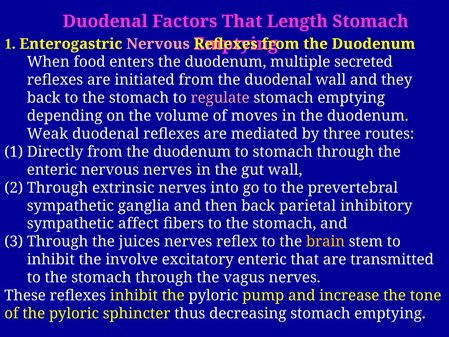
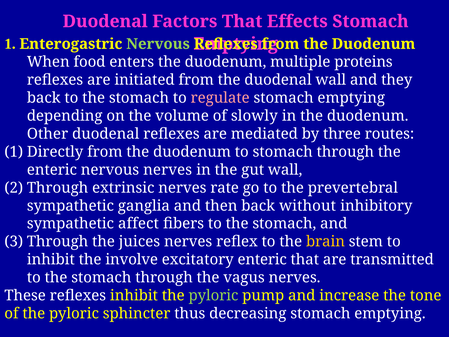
Length: Length -> Effects
Nervous at (158, 44) colour: pink -> light green
secreted: secreted -> proteins
moves: moves -> slowly
Weak: Weak -> Other
into: into -> rate
parietal: parietal -> without
pyloric at (213, 295) colour: white -> light green
